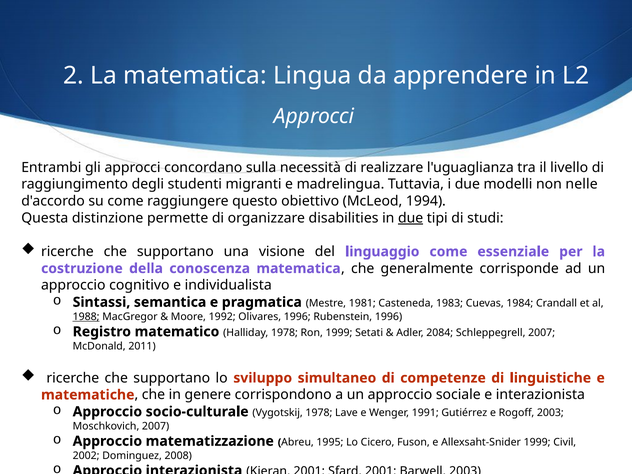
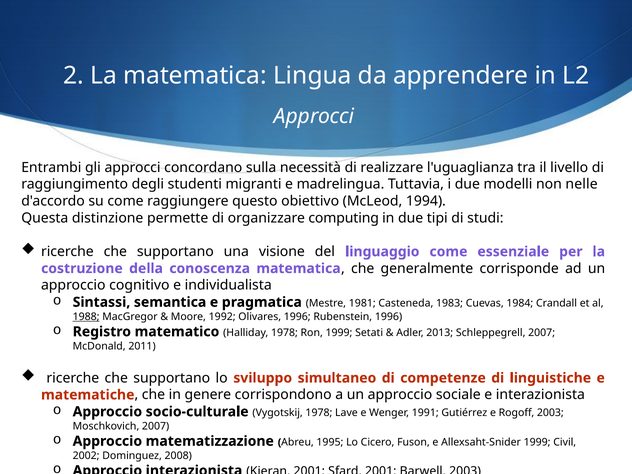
disabilities: disabilities -> computing
due at (411, 218) underline: present -> none
2084: 2084 -> 2013
